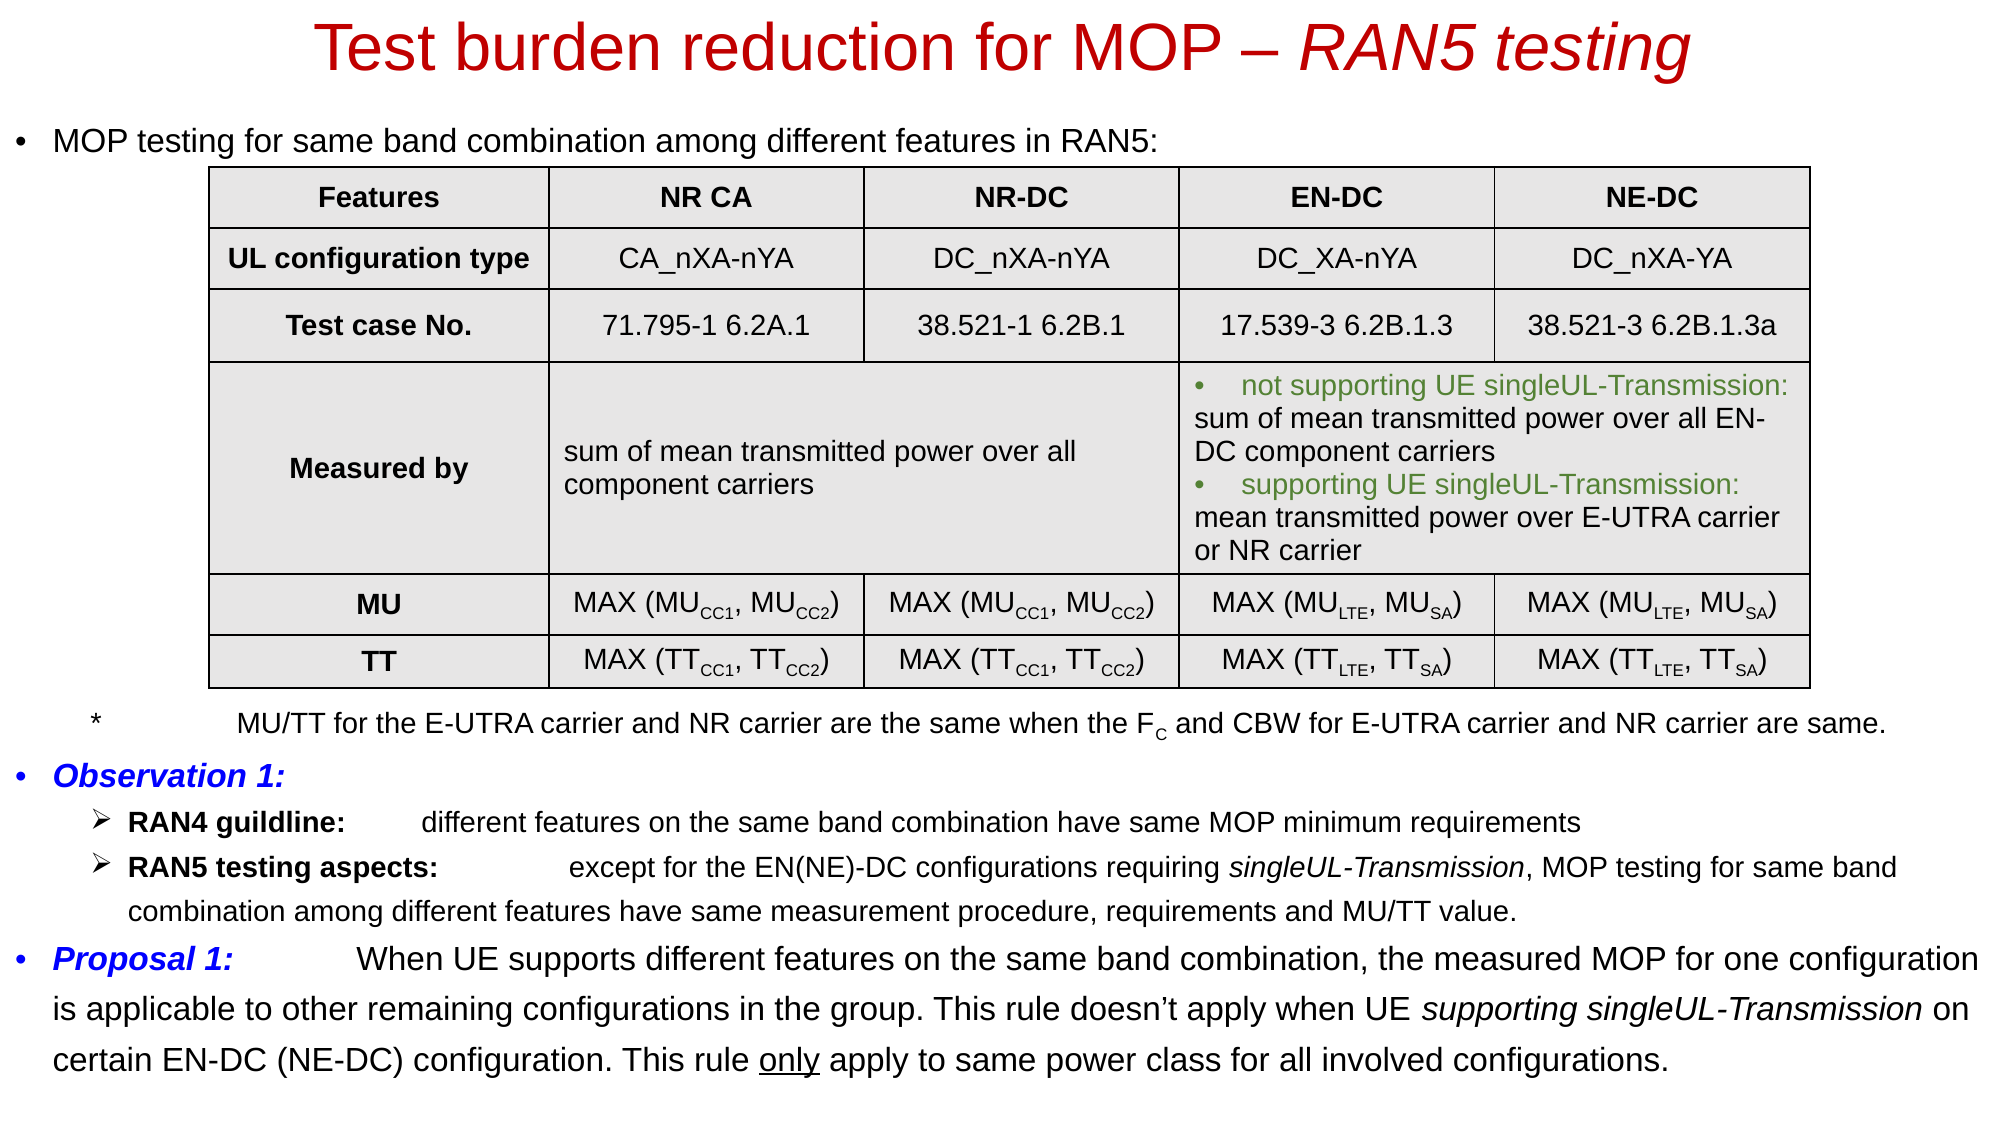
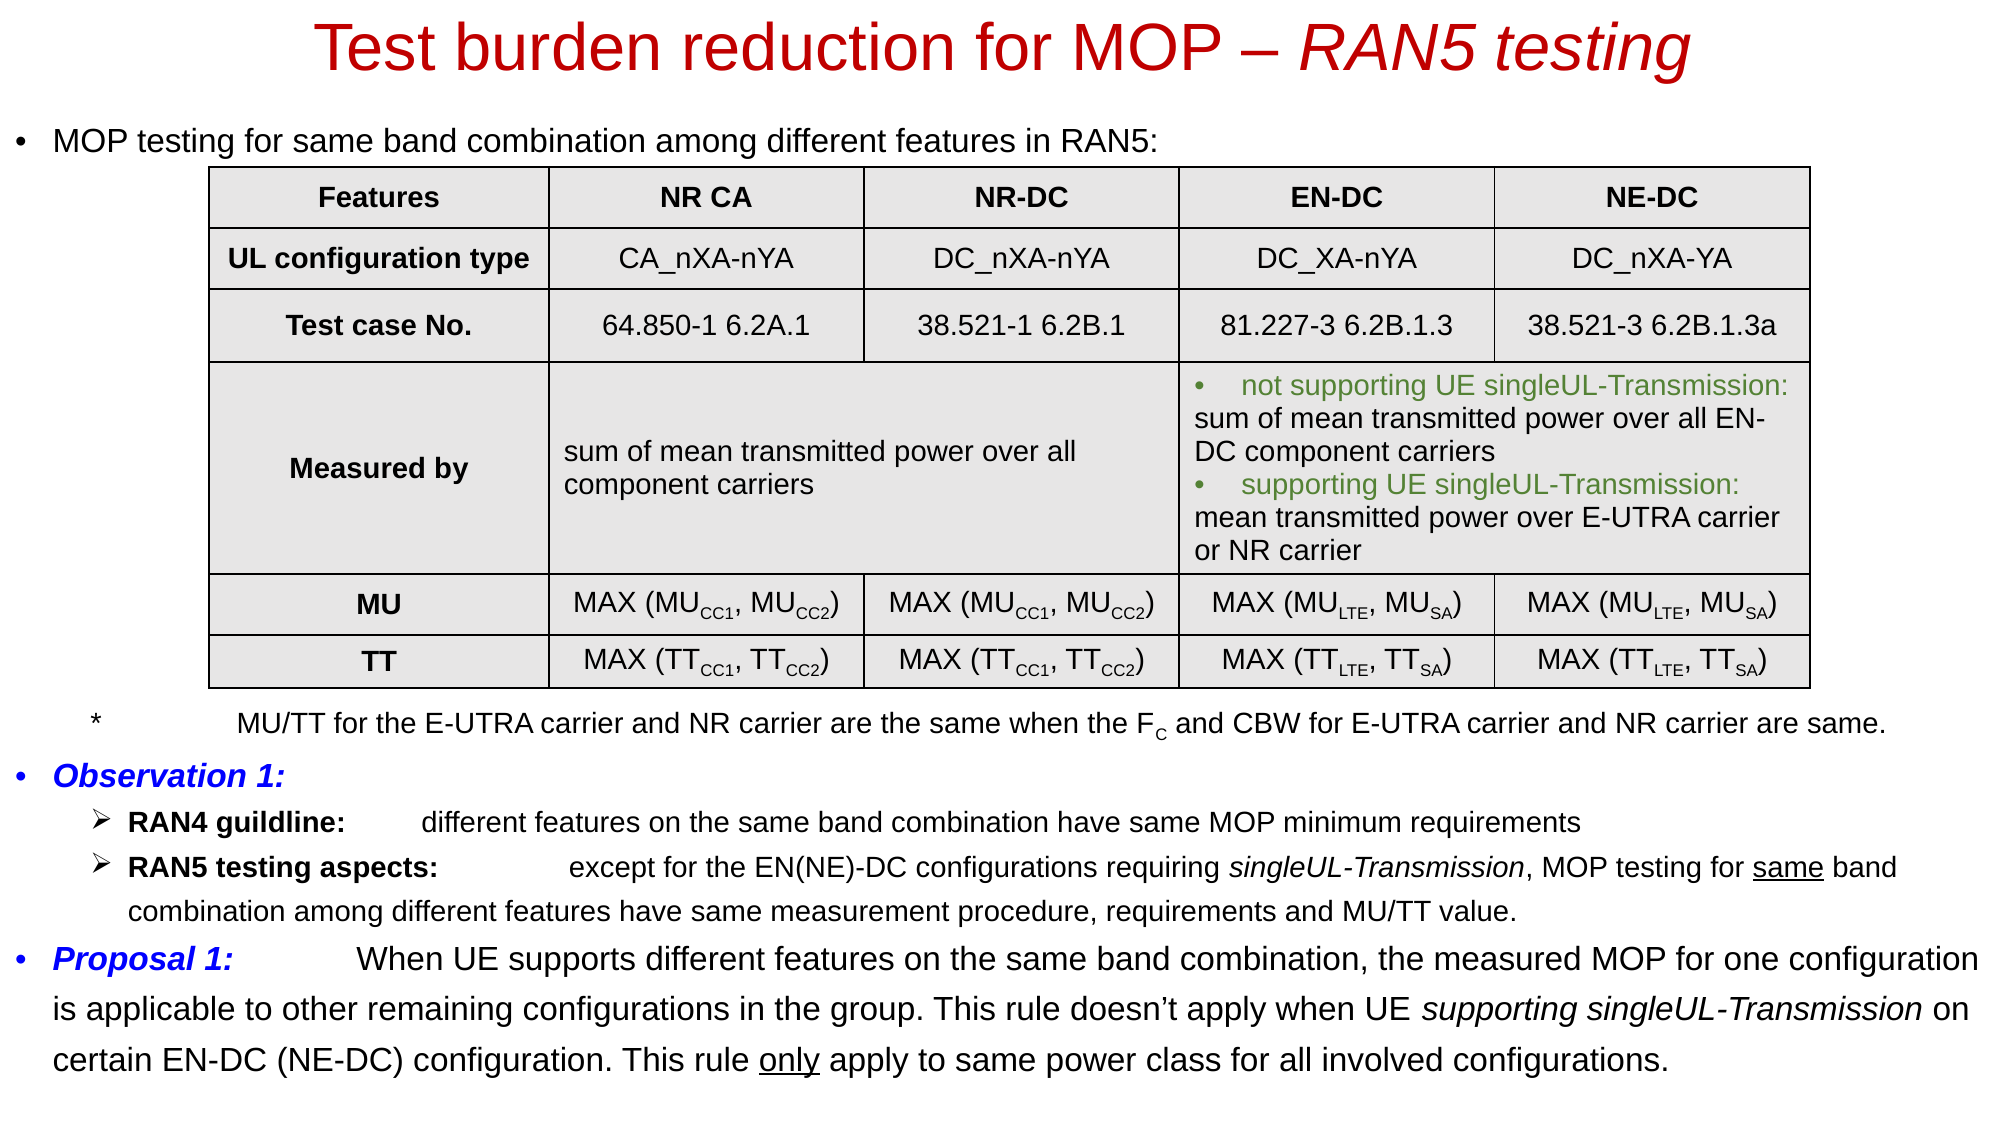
71.795-1: 71.795-1 -> 64.850-1
17.539-3: 17.539-3 -> 81.227-3
same at (1788, 867) underline: none -> present
